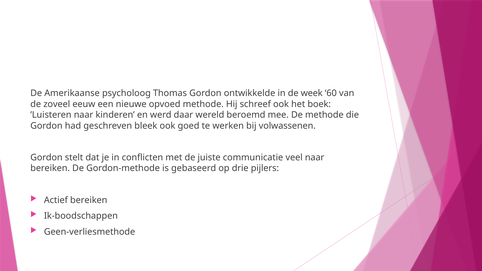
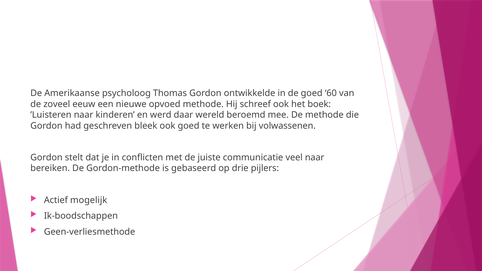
de week: week -> goed
Actief bereiken: bereiken -> mogelijk
